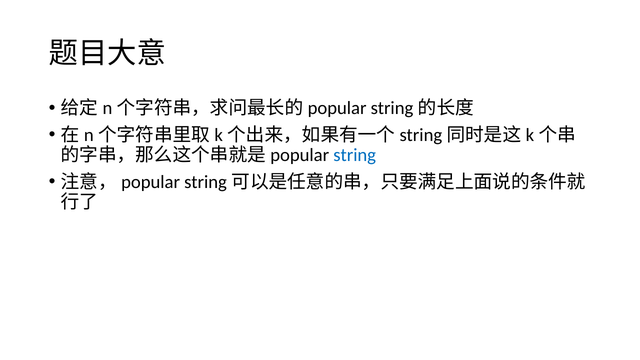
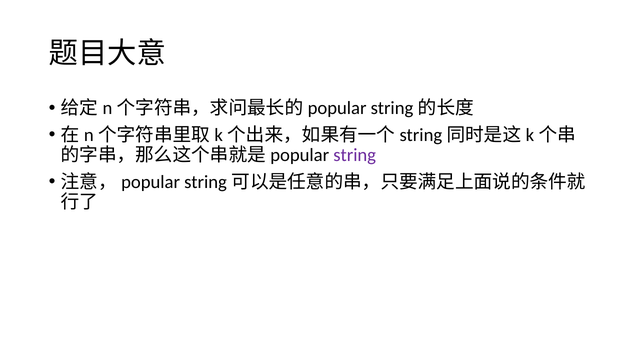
string colour: blue -> purple
